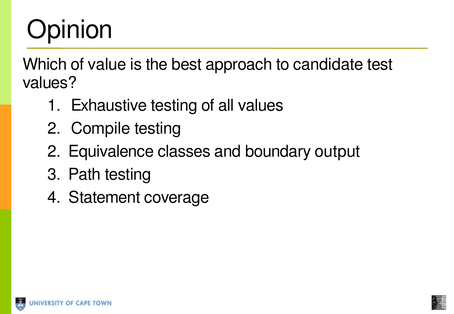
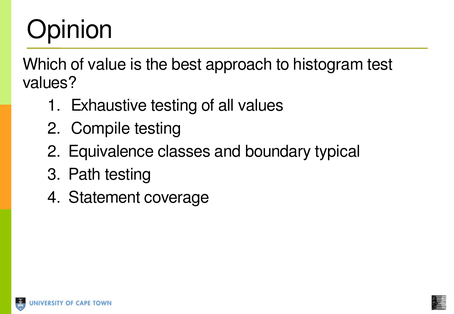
candidate: candidate -> histogram
output: output -> typical
